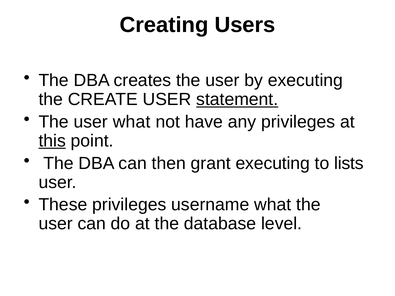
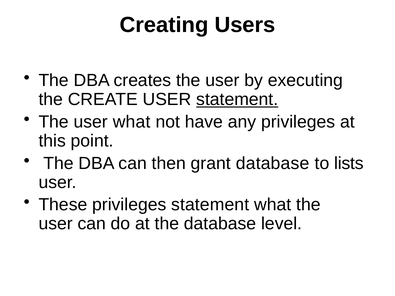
this underline: present -> none
grant executing: executing -> database
privileges username: username -> statement
